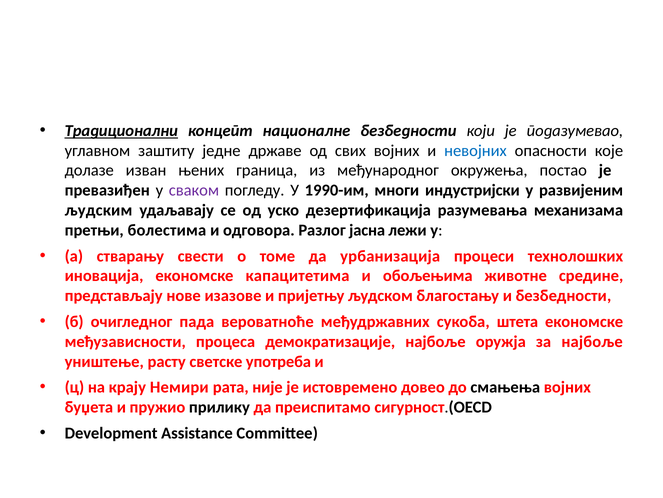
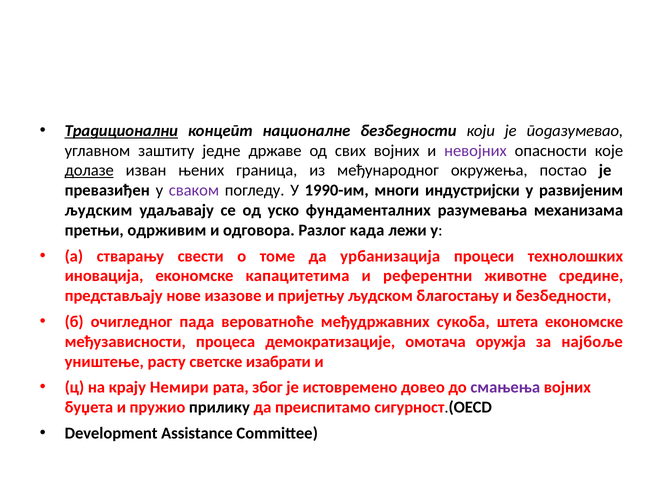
невојних colour: blue -> purple
долазе underline: none -> present
дезертификација: дезертификација -> фундаменталних
болестима: болестима -> одрживим
јасна: јасна -> када
обољењима: обољењима -> референтни
демократизације најбоље: најбоље -> омотача
употреба: употреба -> изабрати
није: није -> због
смањења colour: black -> purple
